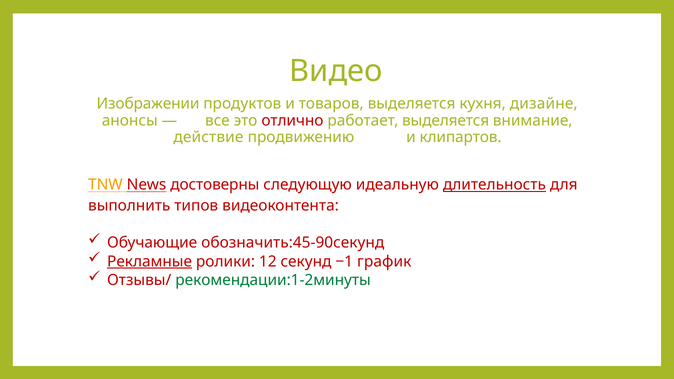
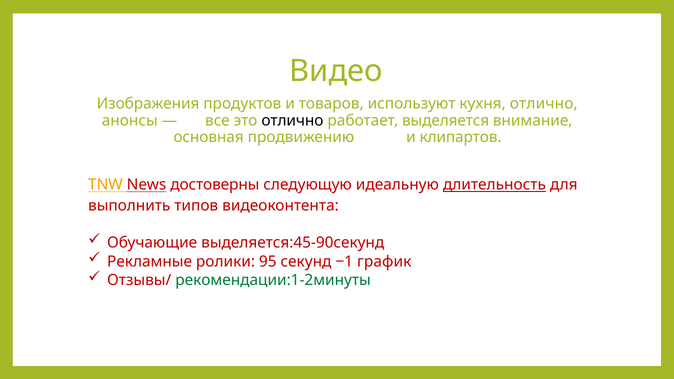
Изображении: Изображении -> Изображения
товаров выделяется: выделяется -> используют
кухня дизайне: дизайне -> отлично
отлично at (292, 121) colour: red -> black
действие: действие -> основная
обозначить:45-90секунд: обозначить:45-90секунд -> выделяется:45-90секунд
Рекламные underline: present -> none
12: 12 -> 95
